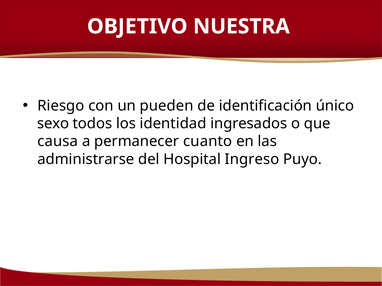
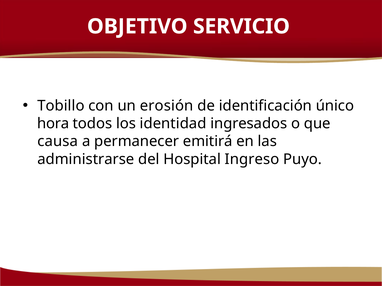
NUESTRA: NUESTRA -> SERVICIO
Riesgo: Riesgo -> Tobillo
pueden: pueden -> erosión
sexo: sexo -> hora
cuanto: cuanto -> emitirá
